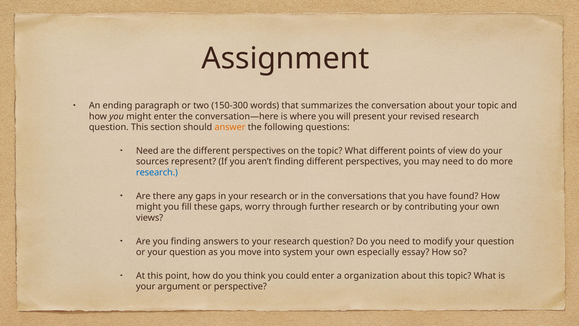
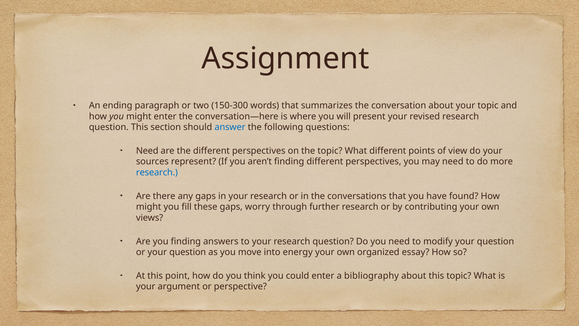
answer colour: orange -> blue
system: system -> energy
especially: especially -> organized
organization: organization -> bibliography
